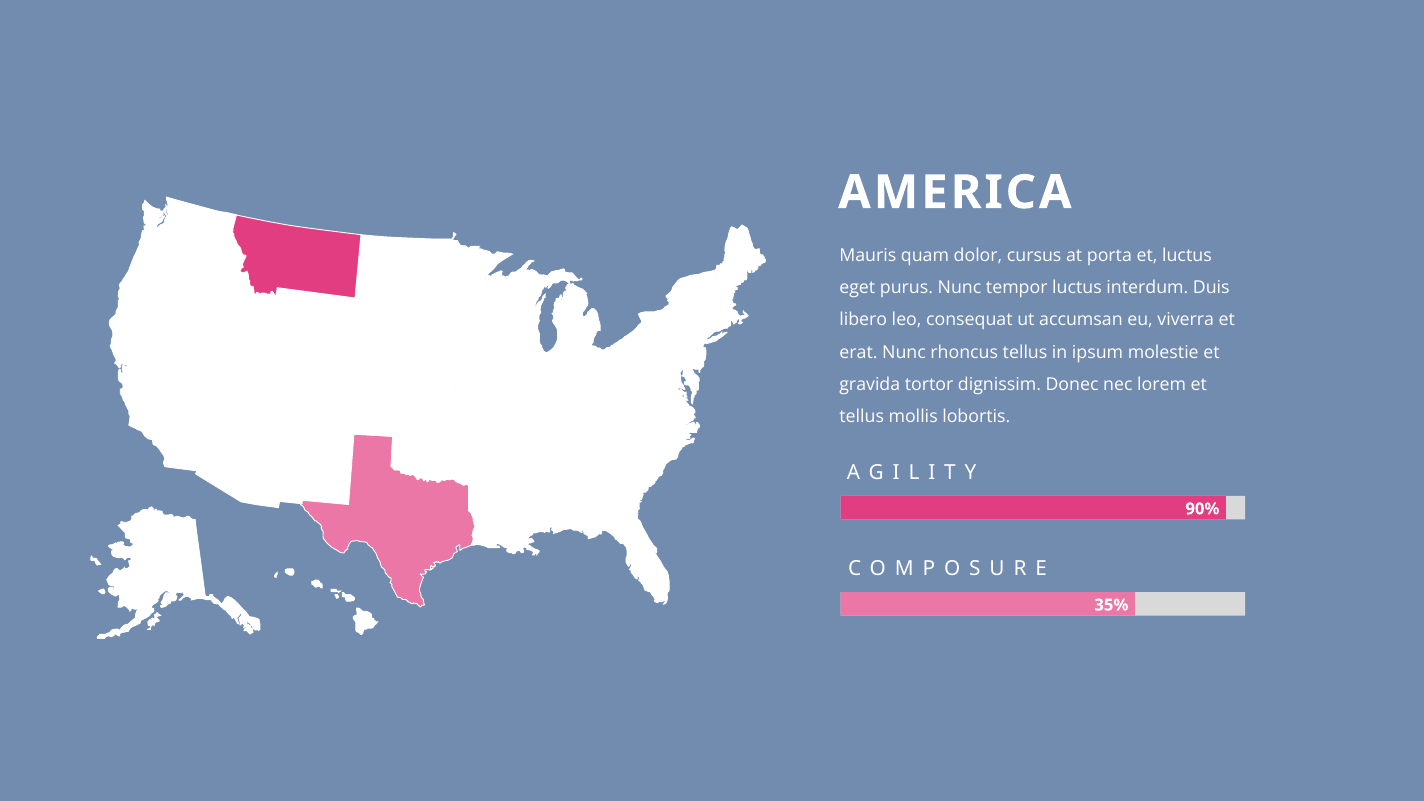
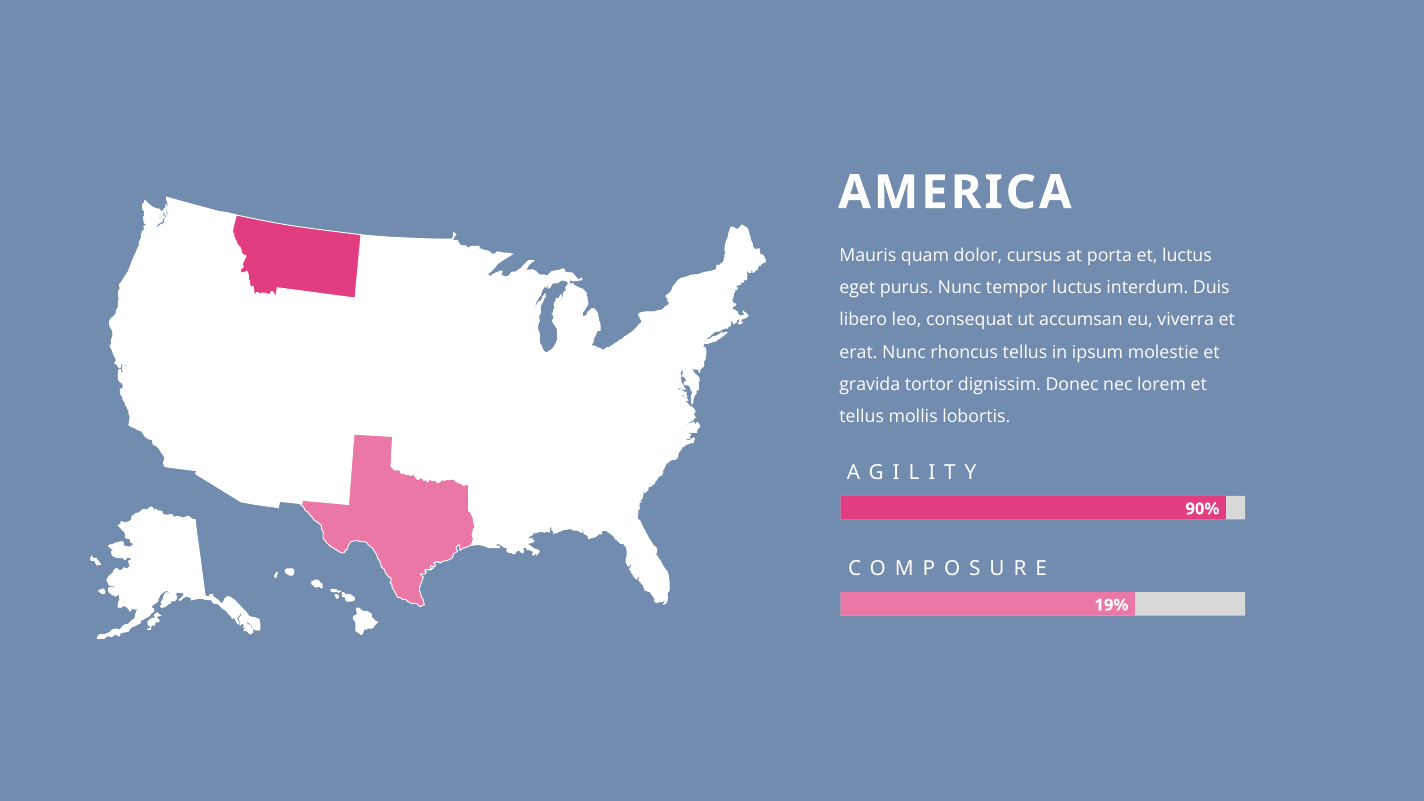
35%: 35% -> 19%
